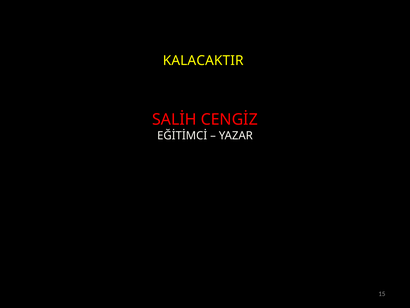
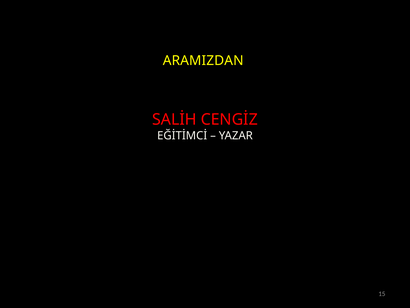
KALACAKTIR: KALACAKTIR -> ARAMIZDAN
